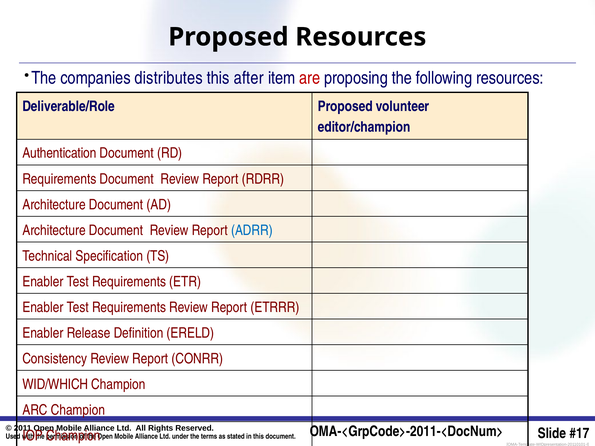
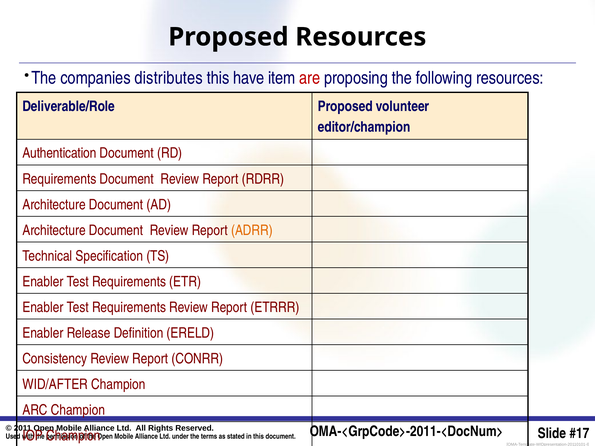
after: after -> have
ADRR colour: blue -> orange
WID/WHICH: WID/WHICH -> WID/AFTER
